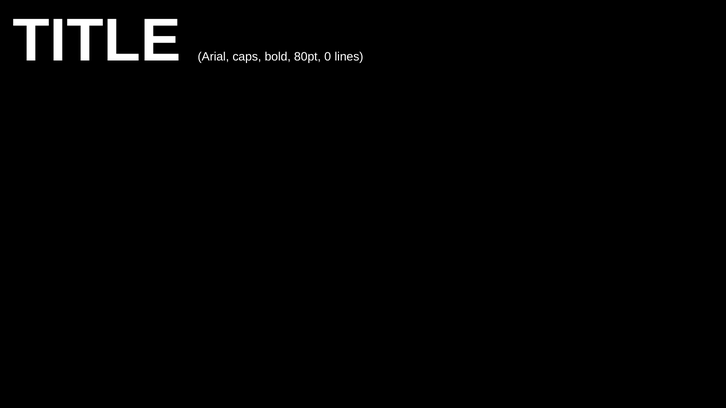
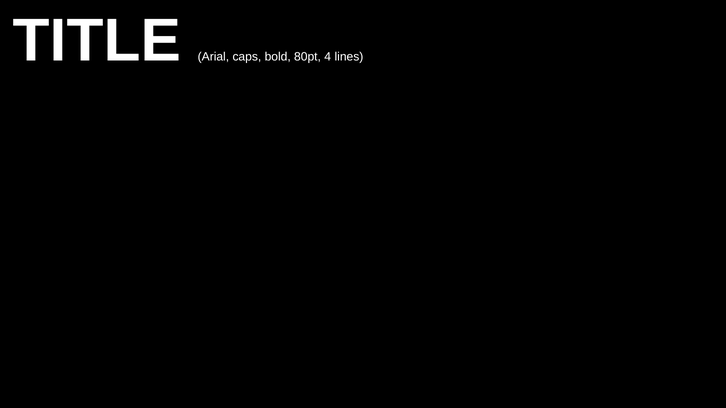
0: 0 -> 4
